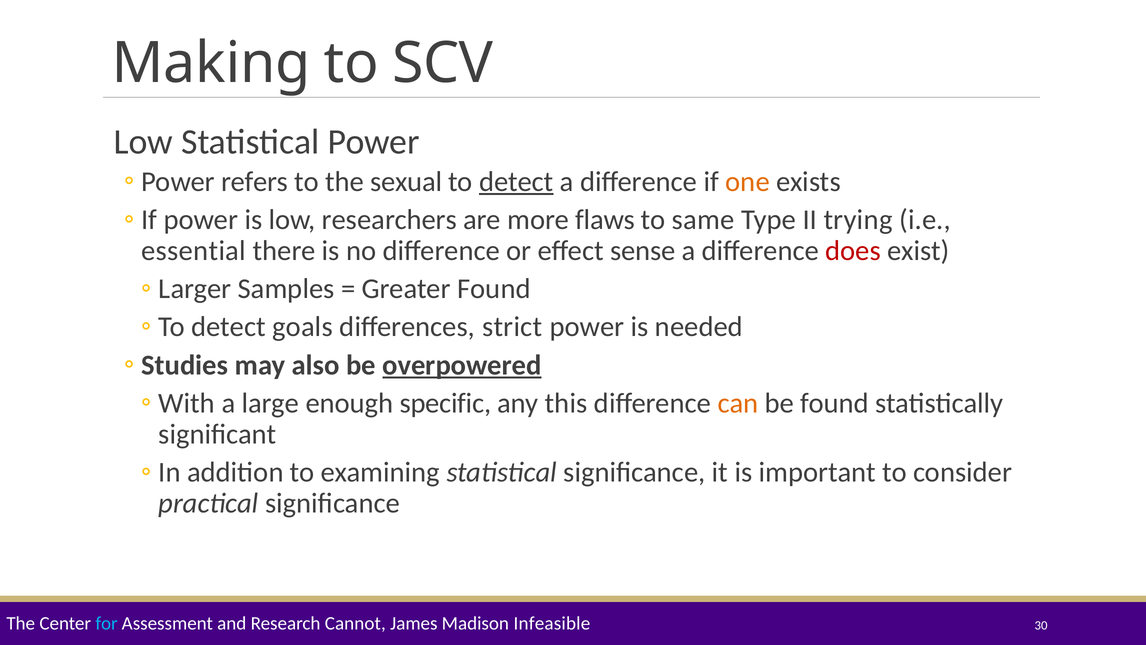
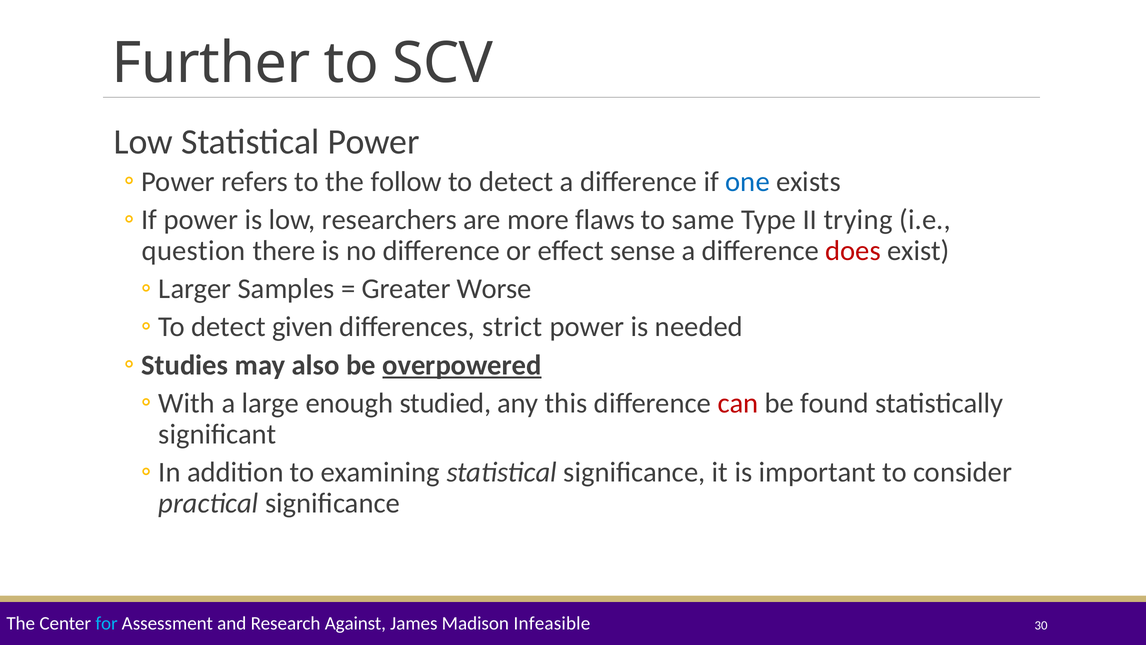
Making: Making -> Further
sexual: sexual -> follow
detect at (516, 182) underline: present -> none
one colour: orange -> blue
essential: essential -> question
Greater Found: Found -> Worse
goals: goals -> given
specific: specific -> studied
can colour: orange -> red
Cannot: Cannot -> Against
